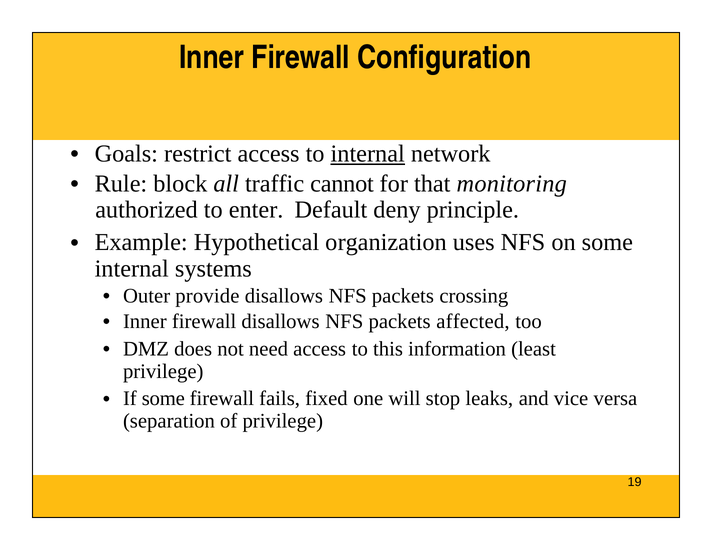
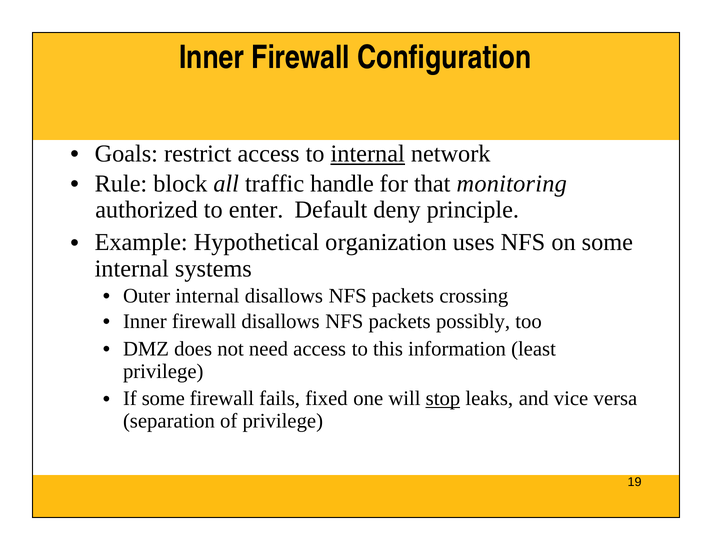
cannot: cannot -> handle
Outer provide: provide -> internal
affected: affected -> possibly
stop underline: none -> present
